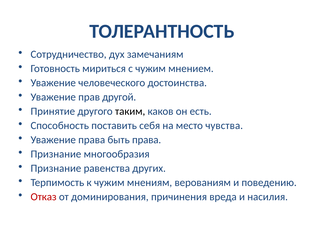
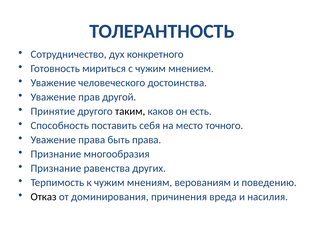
замечаниям: замечаниям -> конкретного
чувства: чувства -> точного
Отказ colour: red -> black
